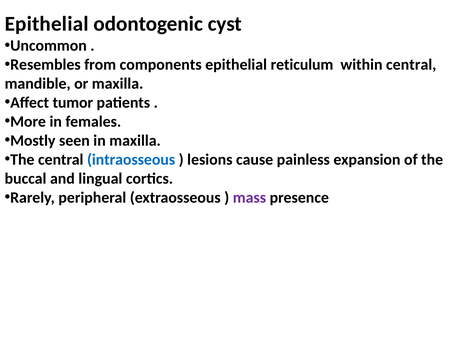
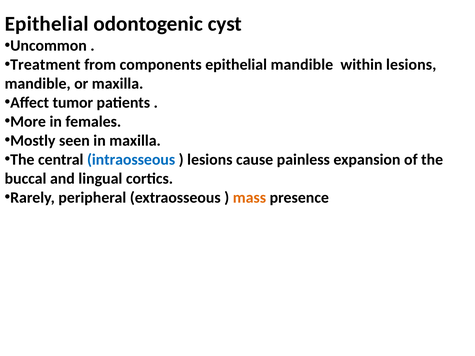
Resembles: Resembles -> Treatment
epithelial reticulum: reticulum -> mandible
within central: central -> lesions
mass colour: purple -> orange
